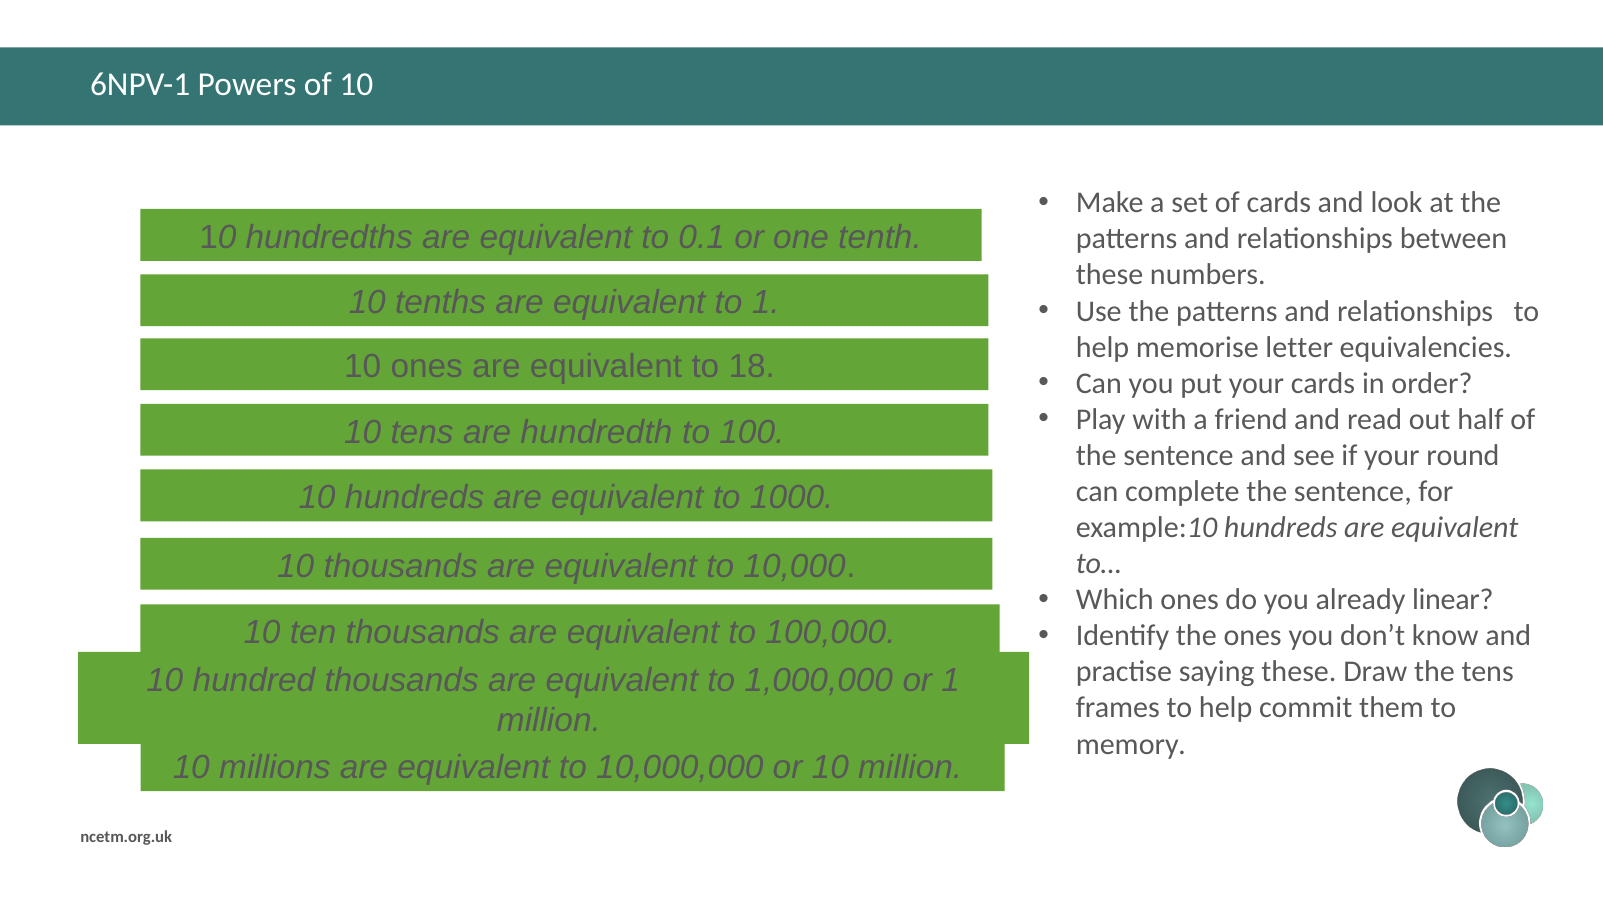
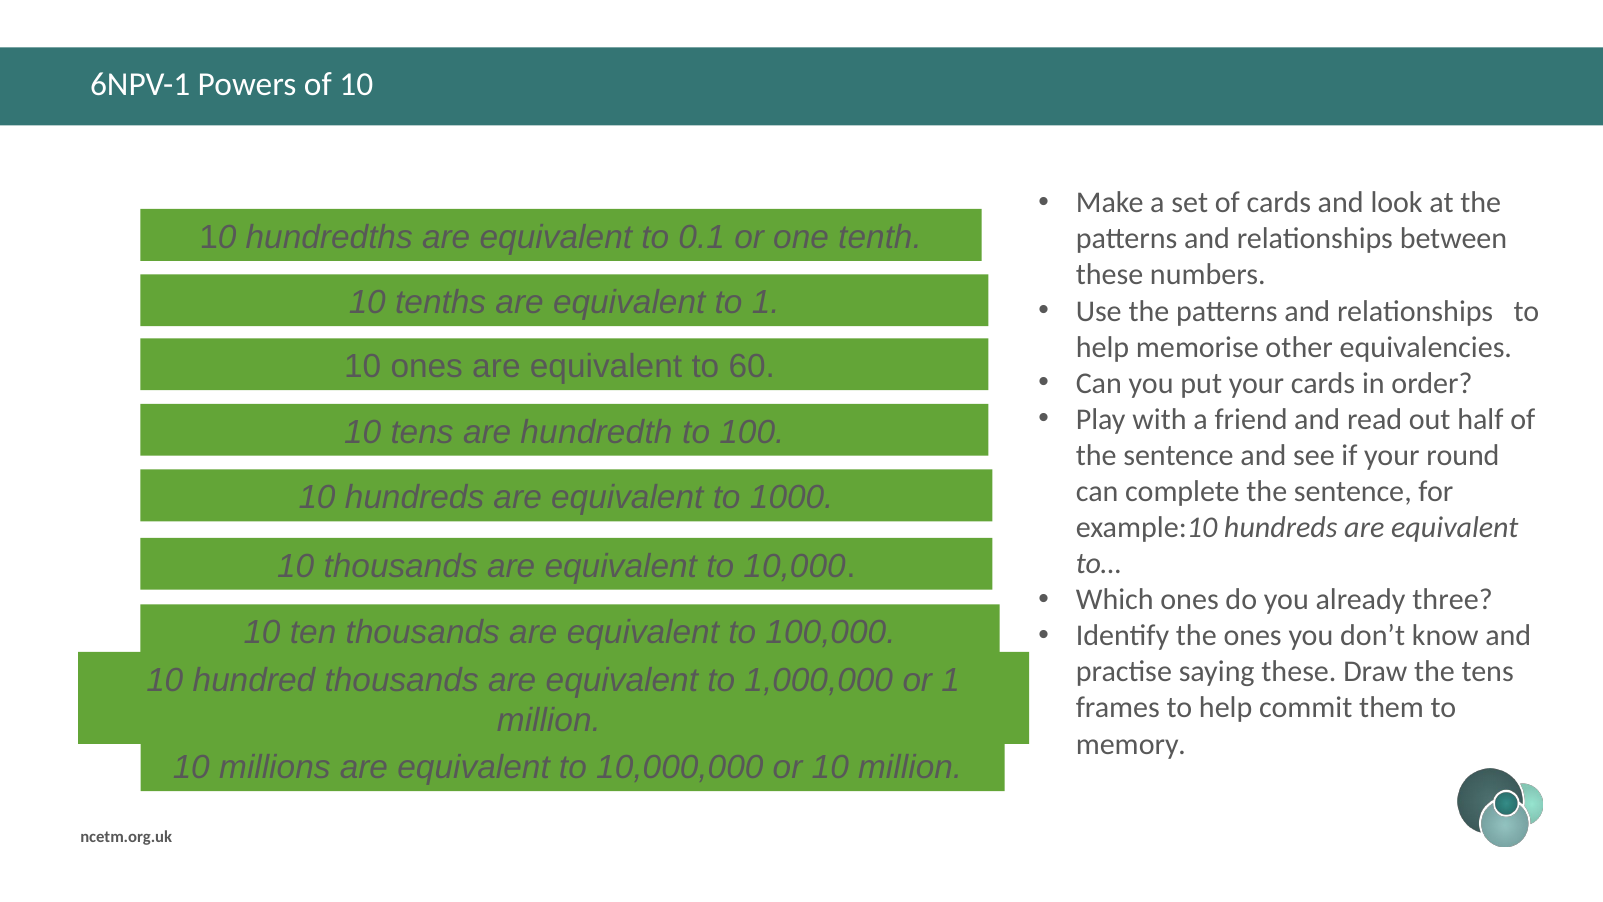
letter: letter -> other
18: 18 -> 60
linear: linear -> three
